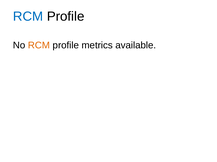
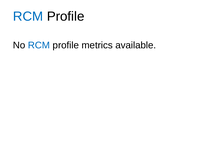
RCM at (39, 46) colour: orange -> blue
